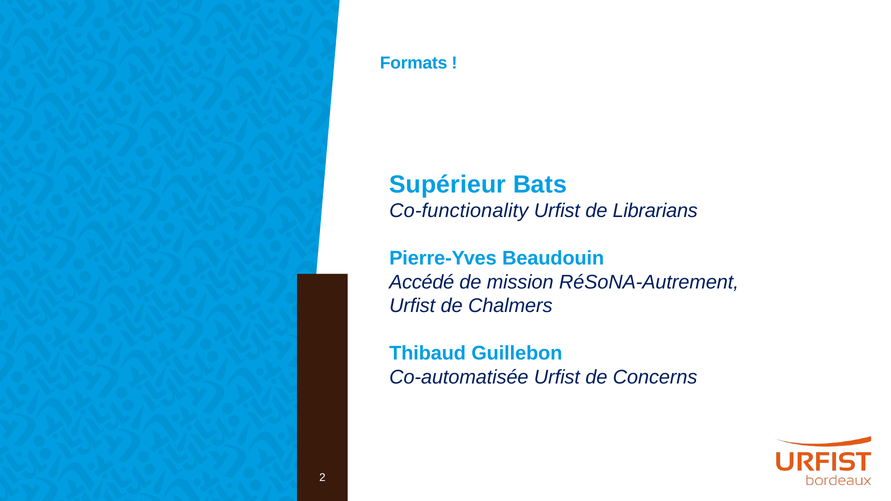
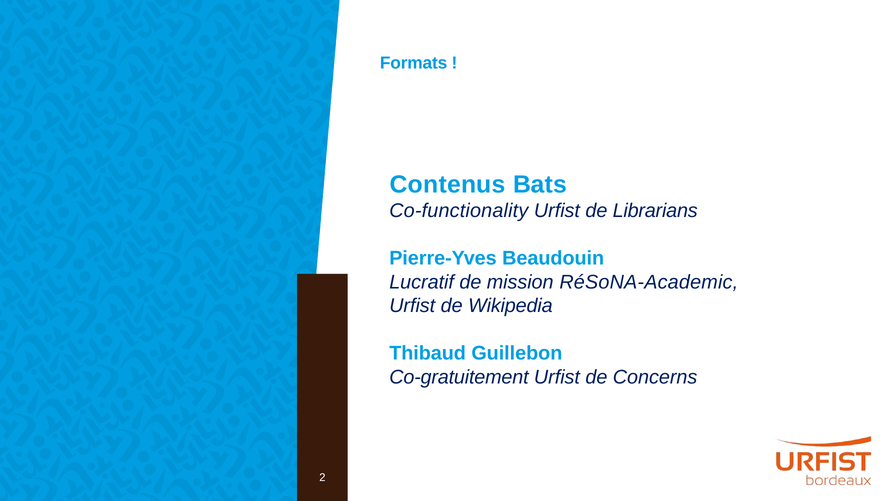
Supérieur: Supérieur -> Contenus
Accédé: Accédé -> Lucratif
RéSoNA-Autrement: RéSoNA-Autrement -> RéSoNA-Academic
Chalmers: Chalmers -> Wikipedia
Co-automatisée: Co-automatisée -> Co-gratuitement
